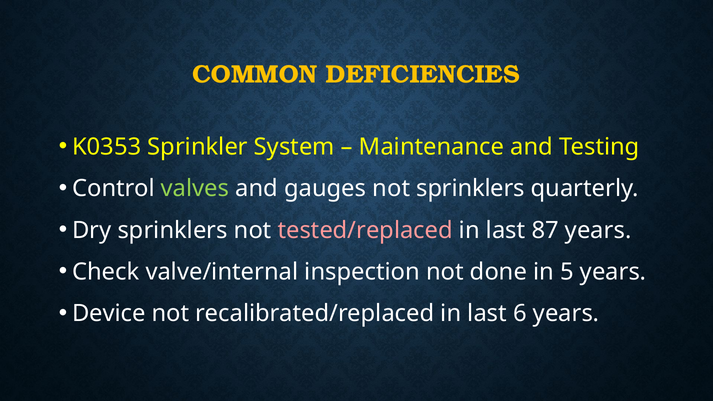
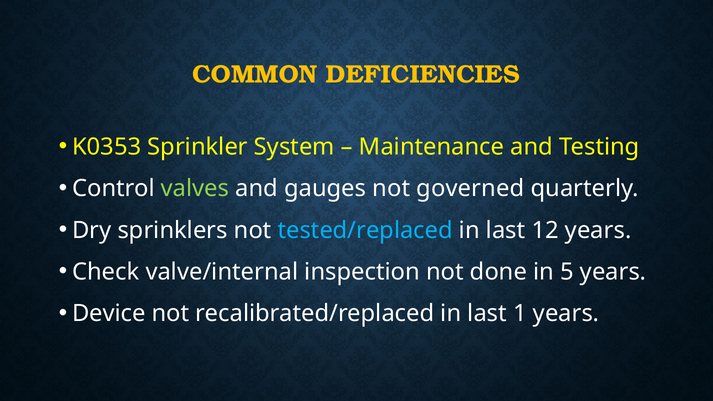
not sprinklers: sprinklers -> governed
tested/replaced colour: pink -> light blue
87: 87 -> 12
6: 6 -> 1
